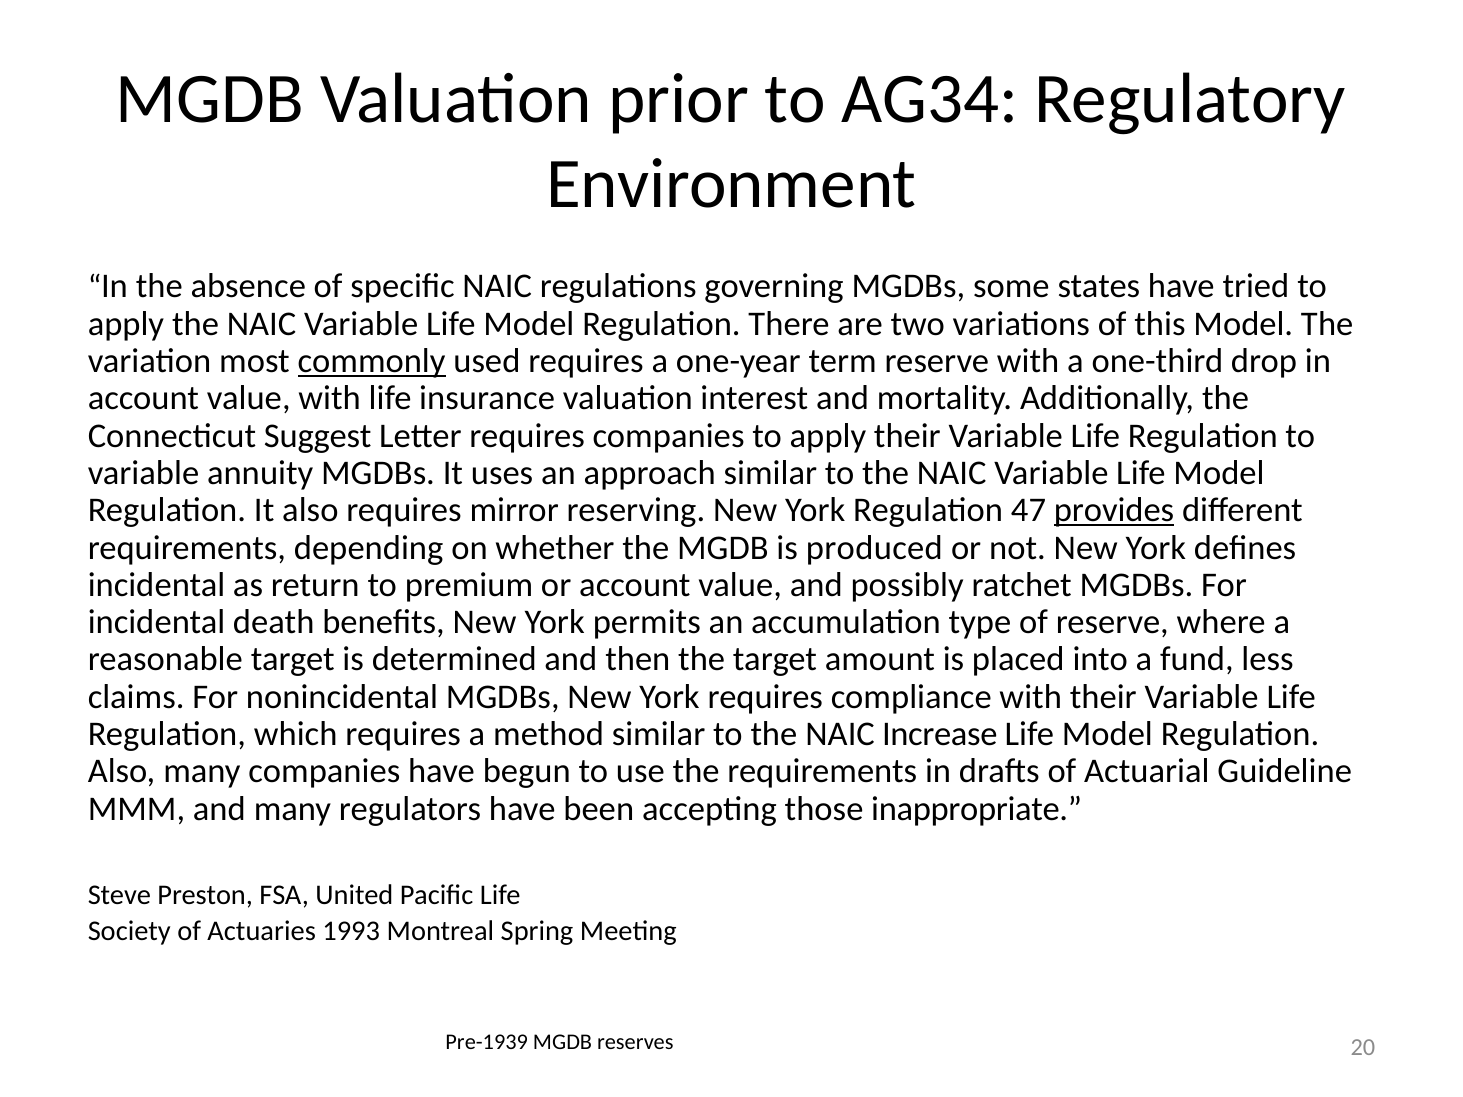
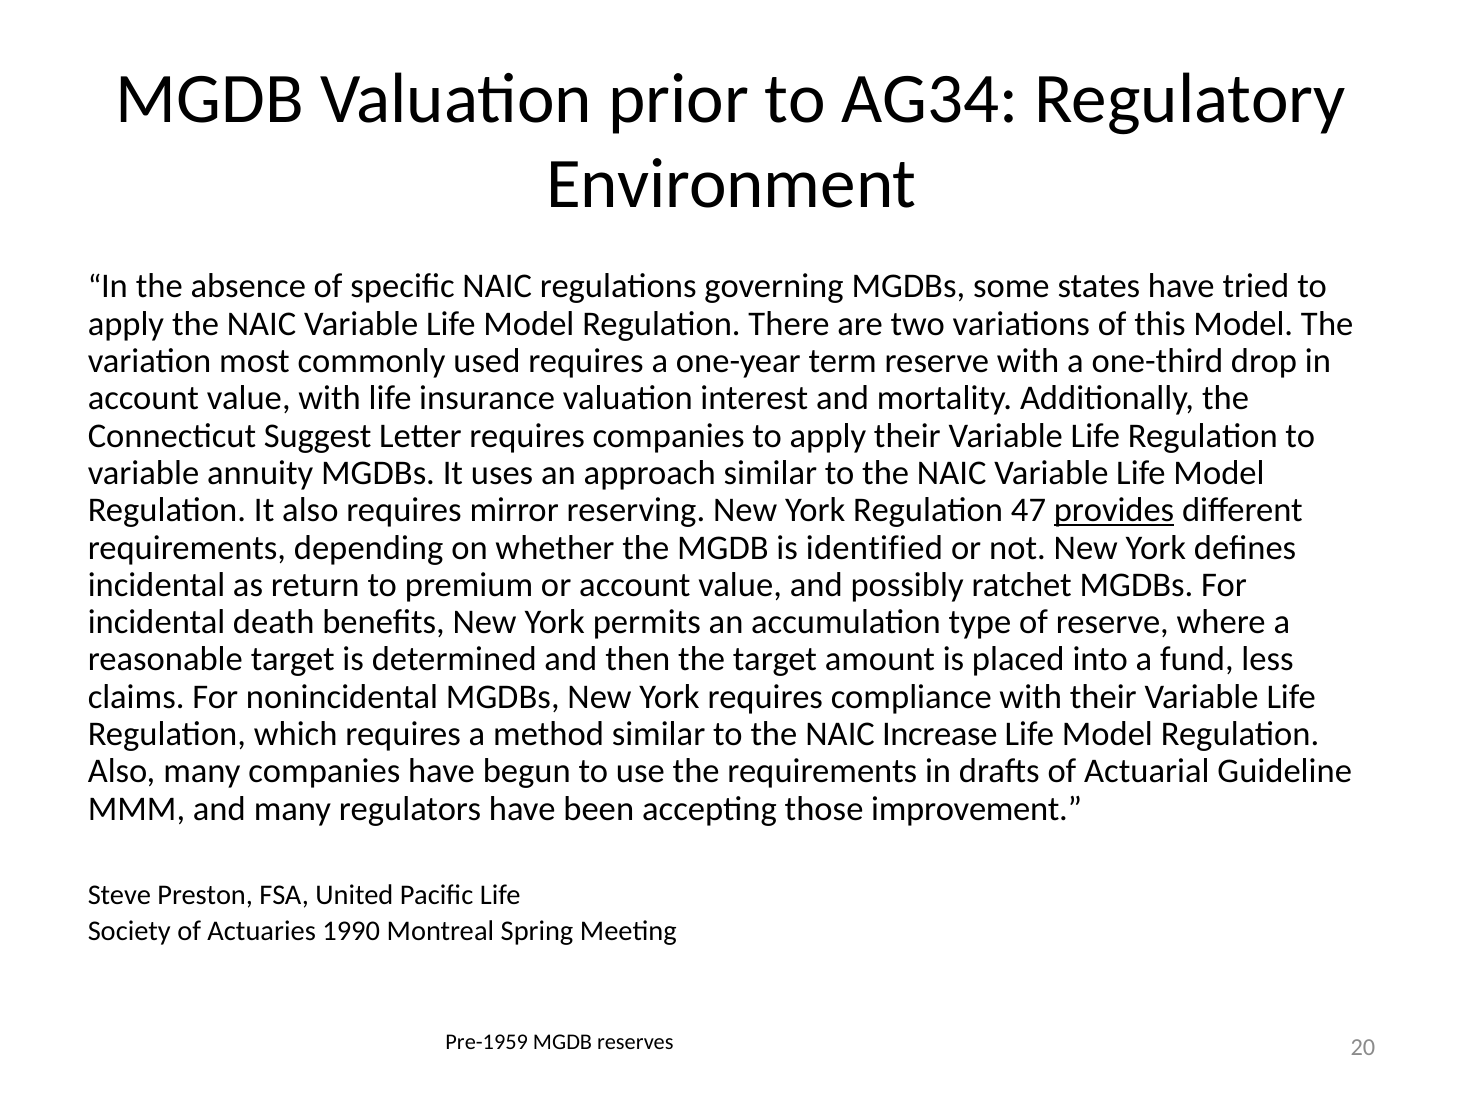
commonly underline: present -> none
produced: produced -> identified
inappropriate: inappropriate -> improvement
1993: 1993 -> 1990
Pre-1939: Pre-1939 -> Pre-1959
